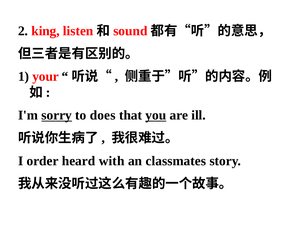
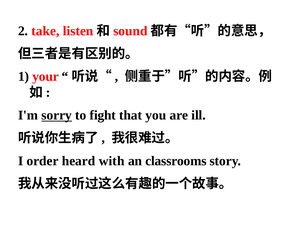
king: king -> take
does: does -> fight
you underline: present -> none
classmates: classmates -> classrooms
